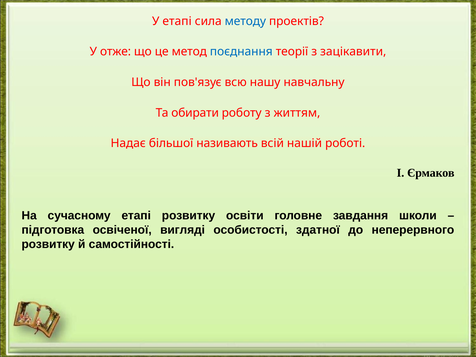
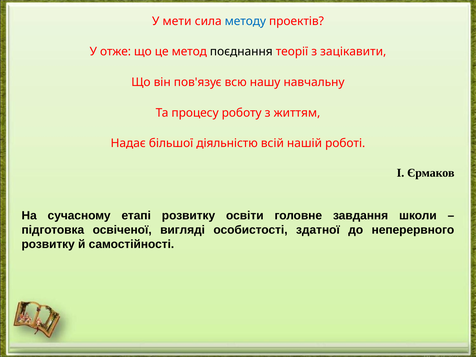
У етапі: етапі -> мети
поєднання colour: blue -> black
обирати: обирати -> процесу
називають: називають -> діяльністю
